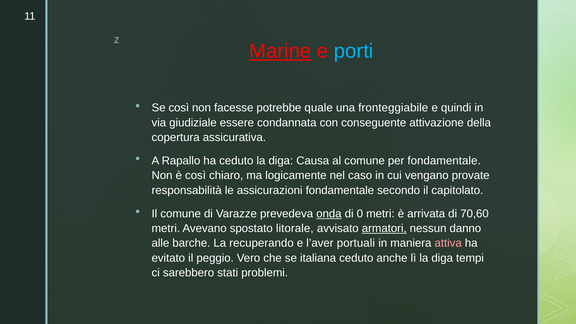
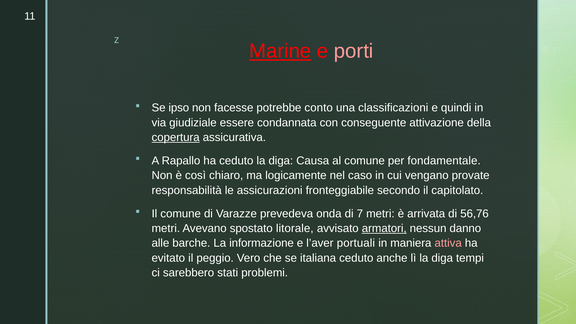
porti colour: light blue -> pink
Se così: così -> ipso
quale: quale -> conto
fronteggiabile: fronteggiabile -> classificazioni
copertura underline: none -> present
assicurazioni fondamentale: fondamentale -> fronteggiabile
onda underline: present -> none
0: 0 -> 7
70,60: 70,60 -> 56,76
recuperando: recuperando -> informazione
